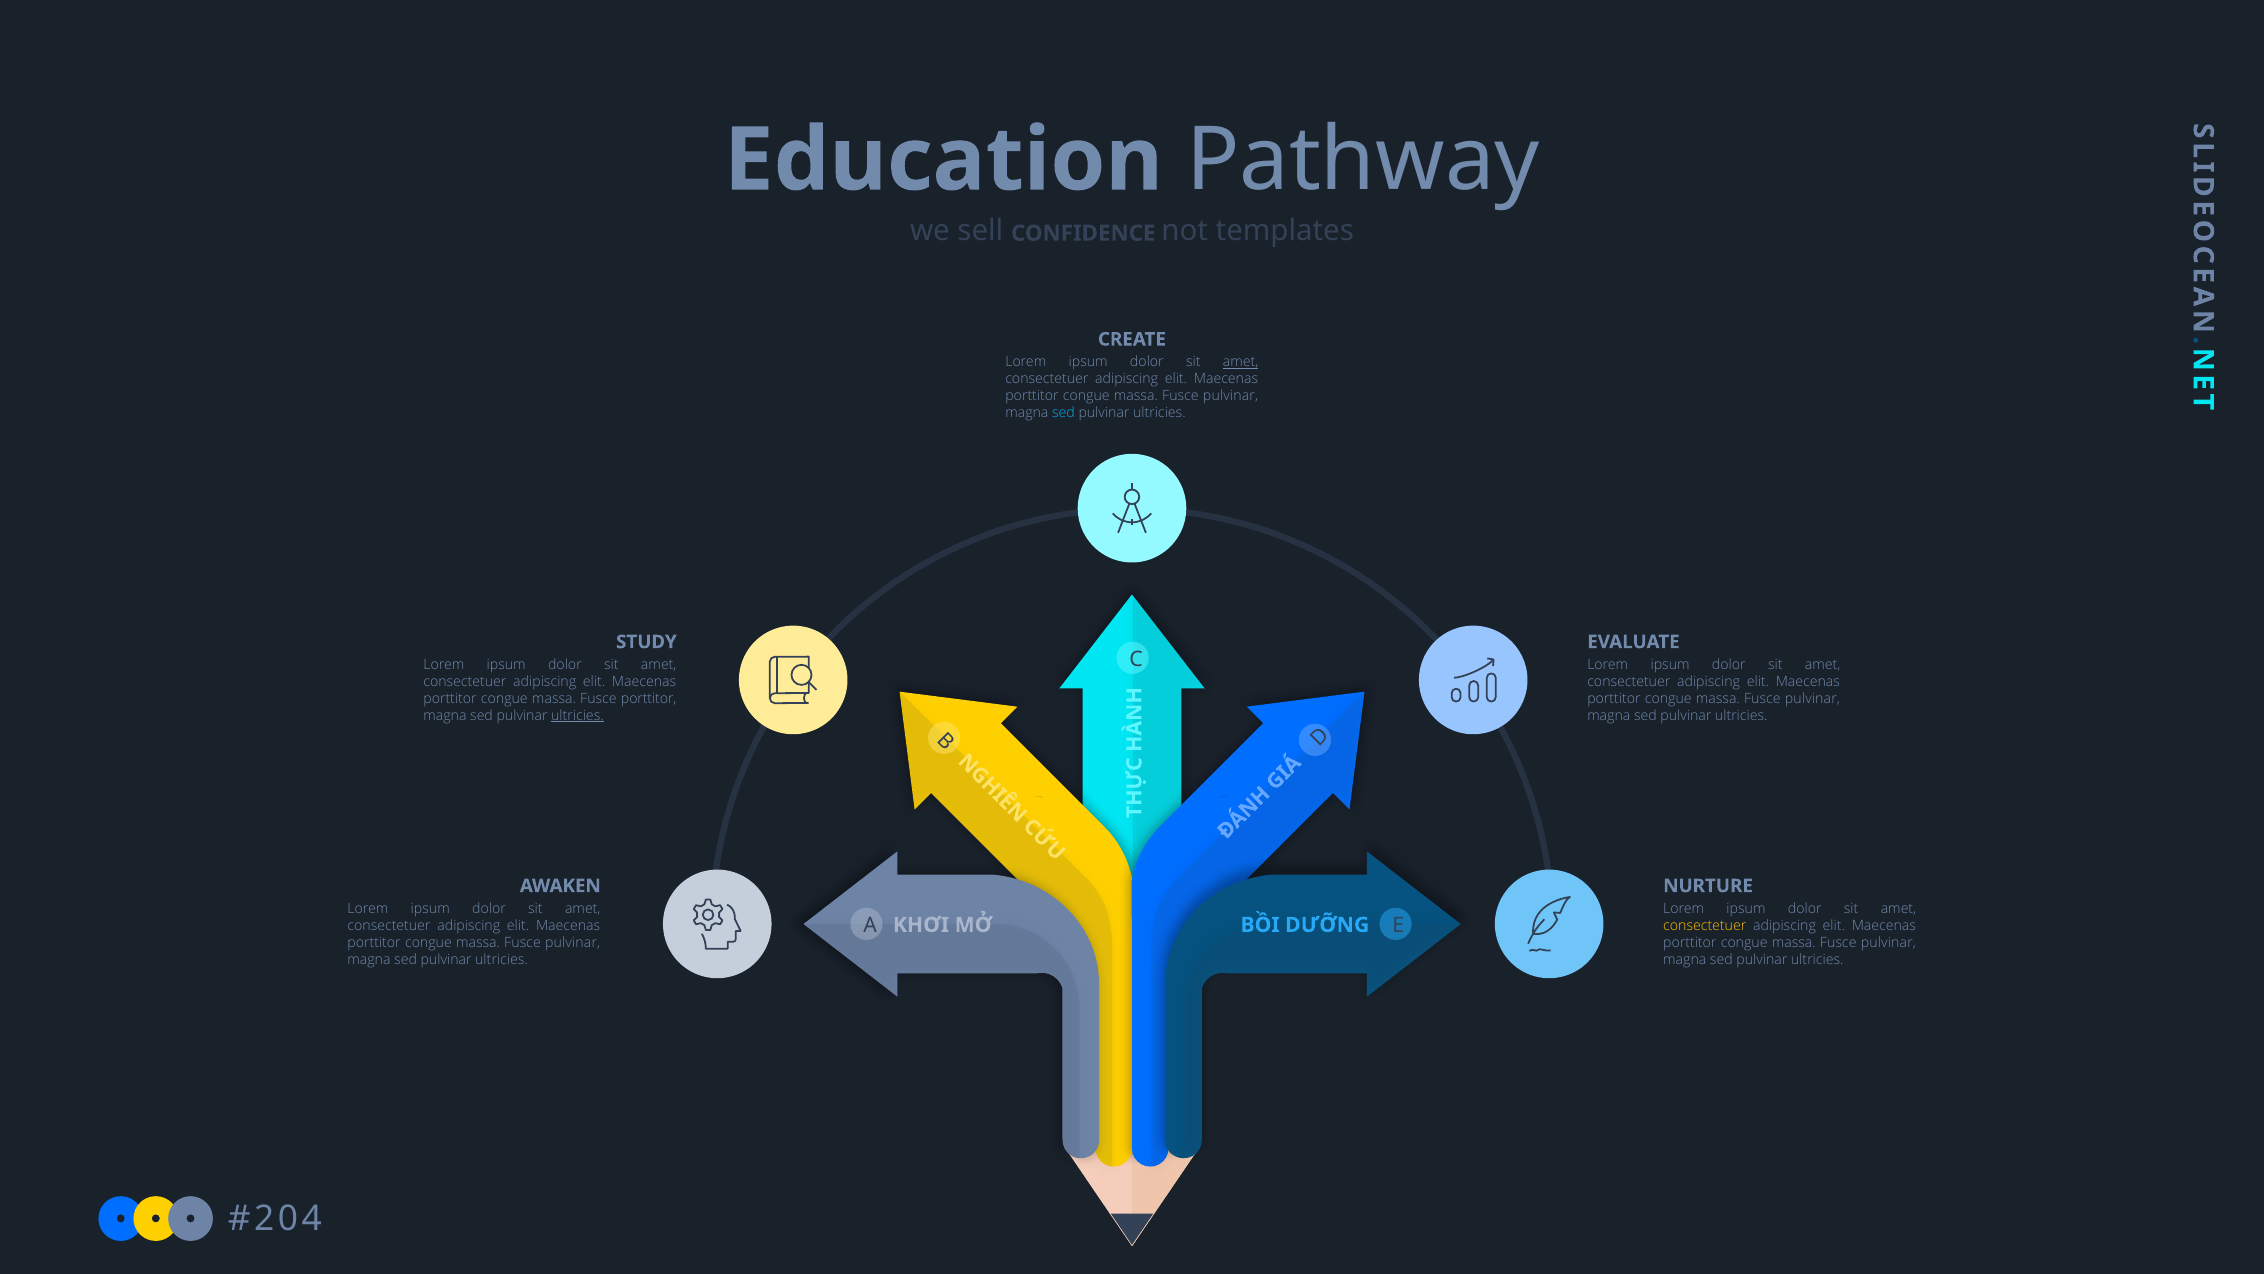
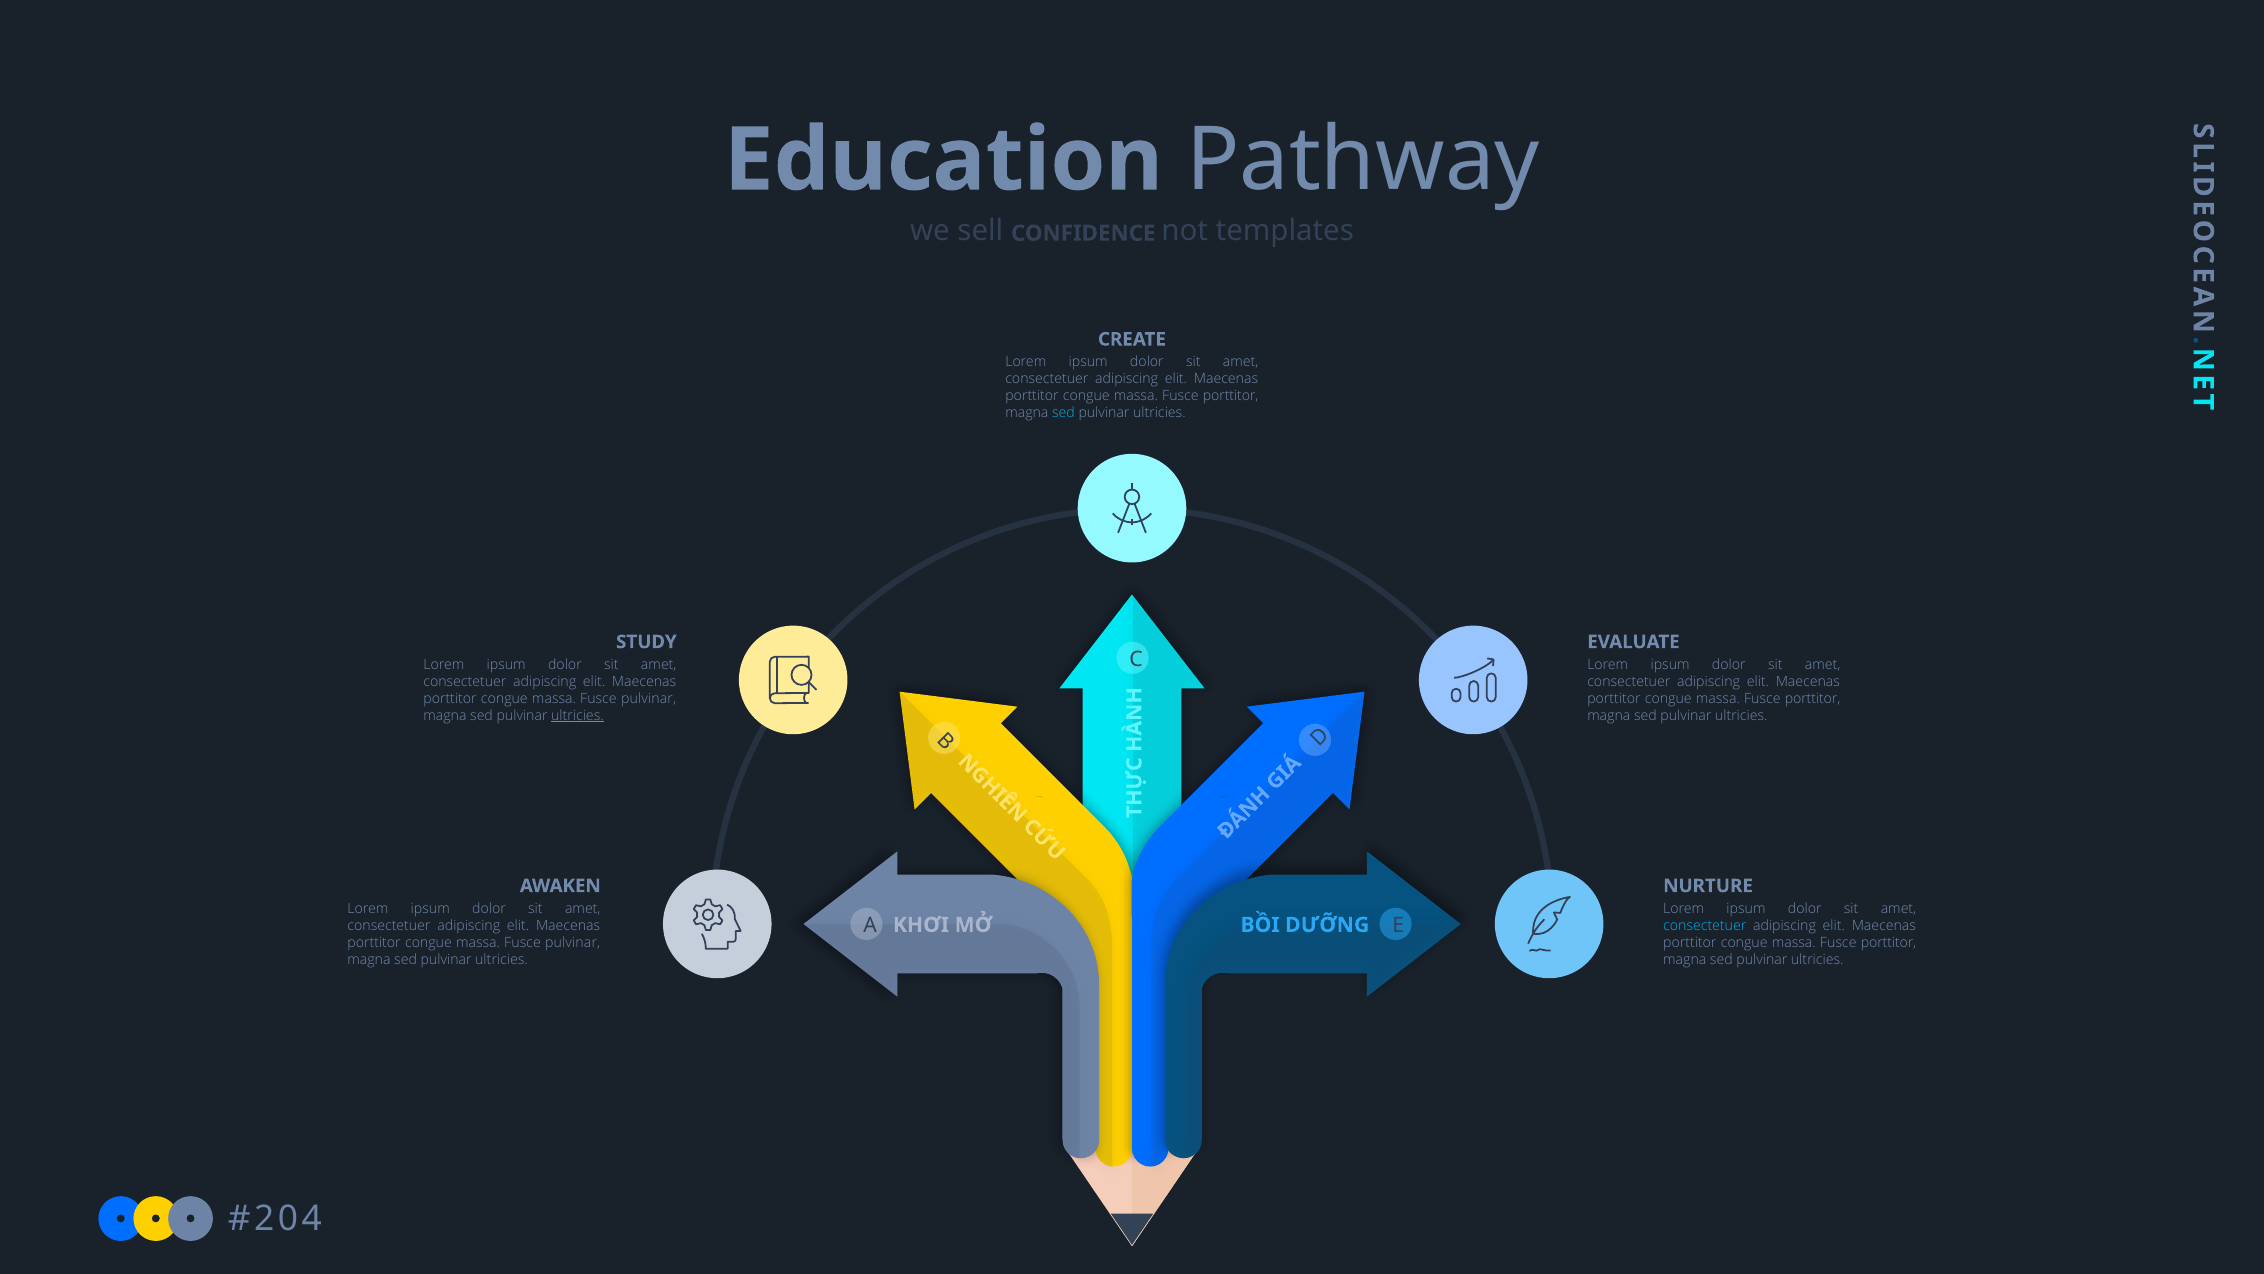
amet at (1241, 362) underline: present -> none
pulvinar at (1231, 396): pulvinar -> porttitor
porttitor at (649, 698): porttitor -> pulvinar
pulvinar at (1812, 698): pulvinar -> porttitor
consectetuer at (1705, 925) colour: yellow -> light blue
pulvinar at (1888, 942): pulvinar -> porttitor
